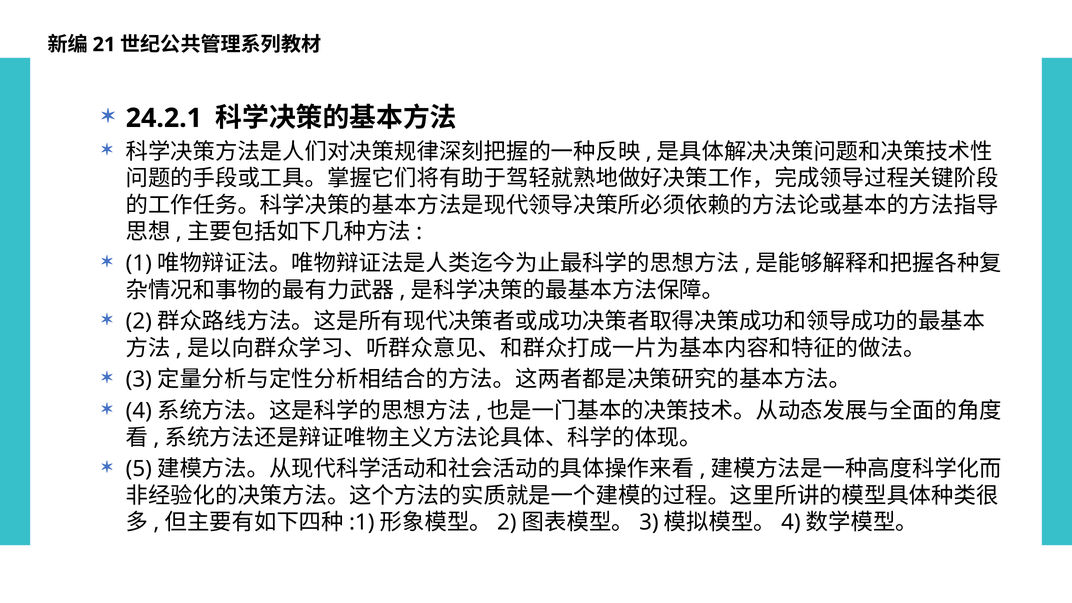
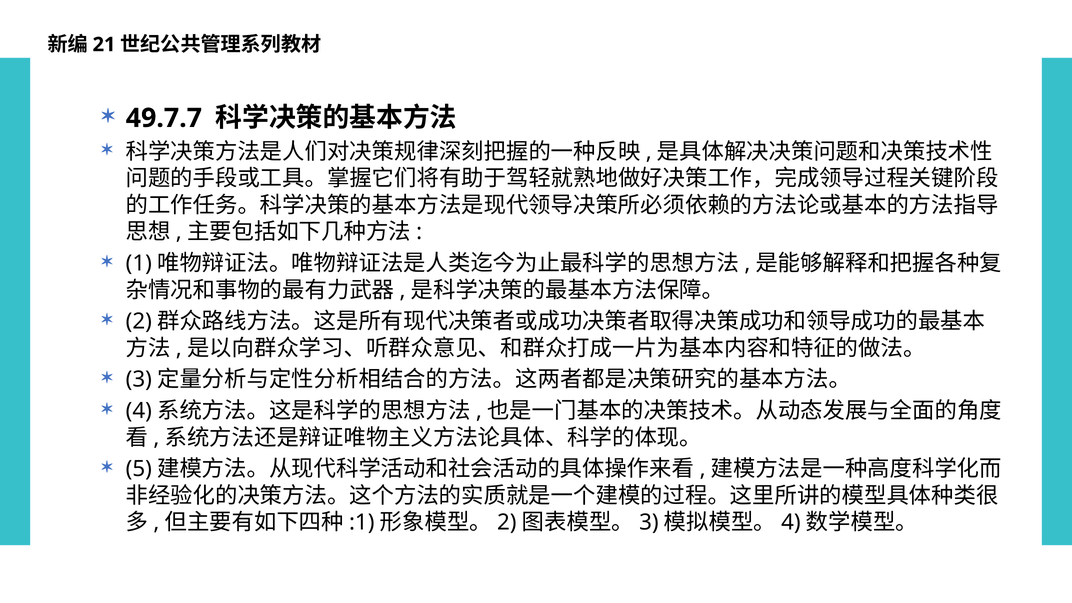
24.2.1: 24.2.1 -> 49.7.7
